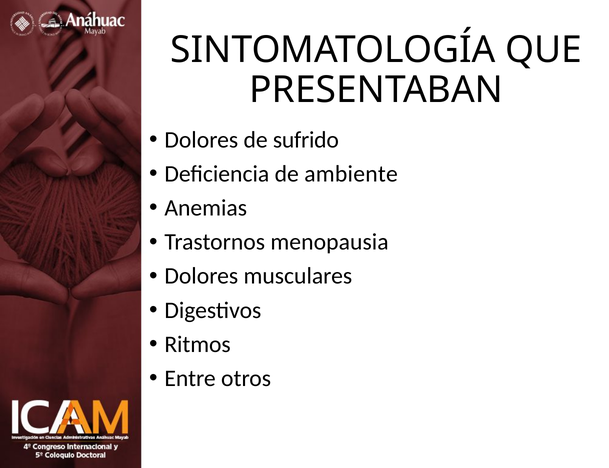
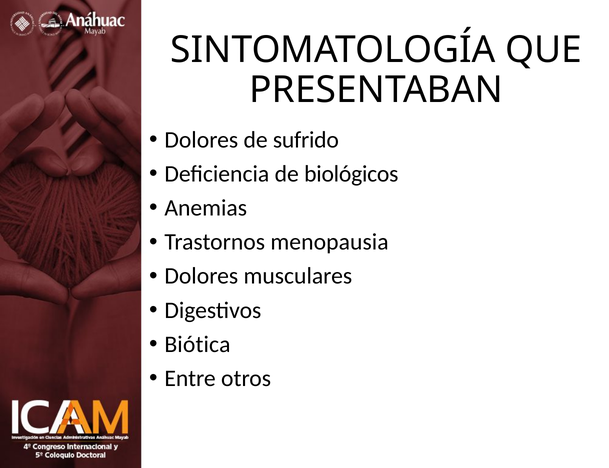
ambiente: ambiente -> biológicos
Ritmos: Ritmos -> Biótica
